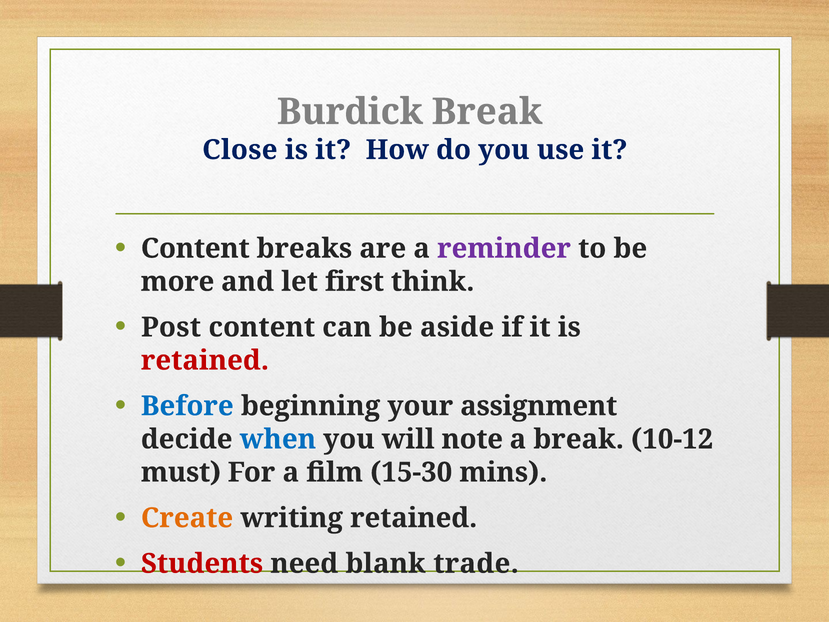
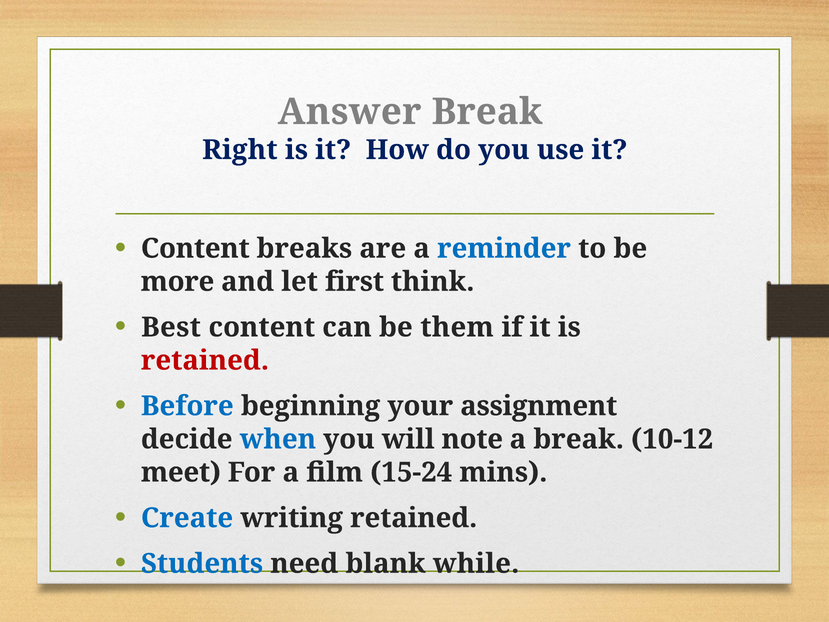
Burdick: Burdick -> Answer
Close: Close -> Right
reminder colour: purple -> blue
Post: Post -> Best
aside: aside -> them
must: must -> meet
15-30: 15-30 -> 15-24
Create colour: orange -> blue
Students colour: red -> blue
trade: trade -> while
